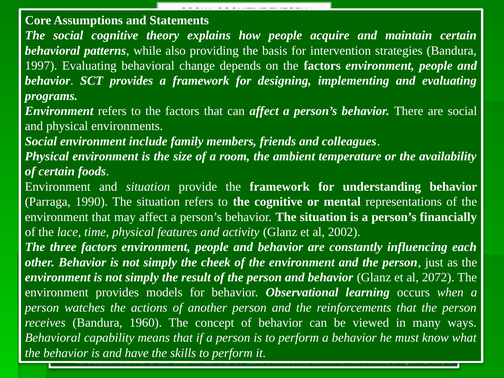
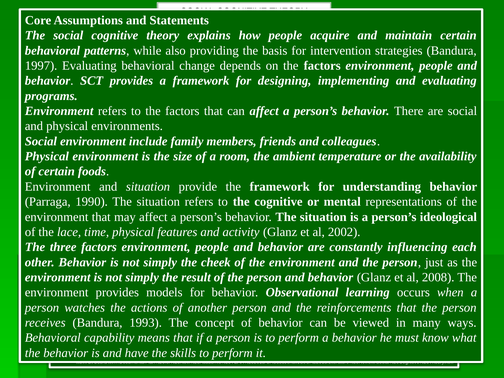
financially: financially -> ideological
2072: 2072 -> 2008
1960: 1960 -> 1993
